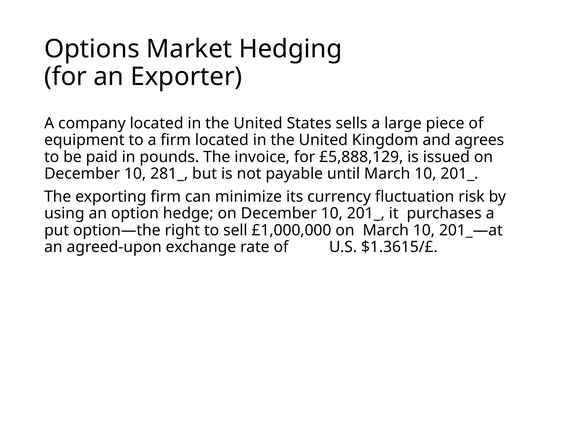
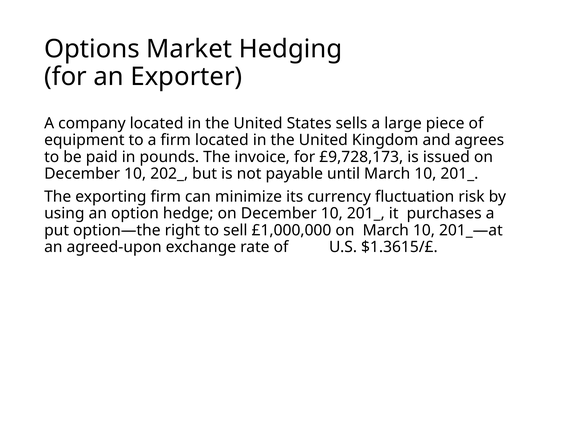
£5,888,129: £5,888,129 -> £9,728,173
281_: 281_ -> 202_
